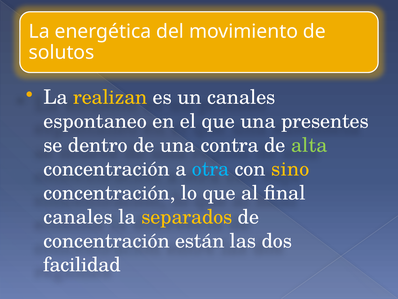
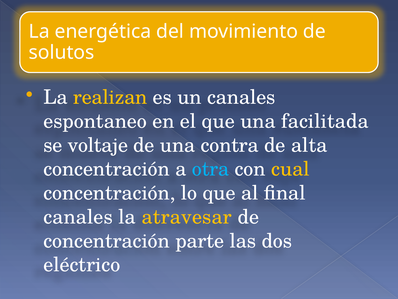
presentes: presentes -> facilitada
dentro: dentro -> voltaje
alta colour: light green -> white
sino: sino -> cual
separados: separados -> atravesar
están: están -> parte
facilidad: facilidad -> eléctrico
